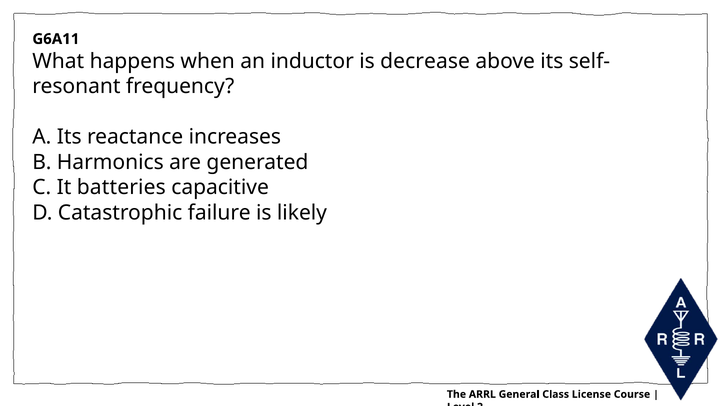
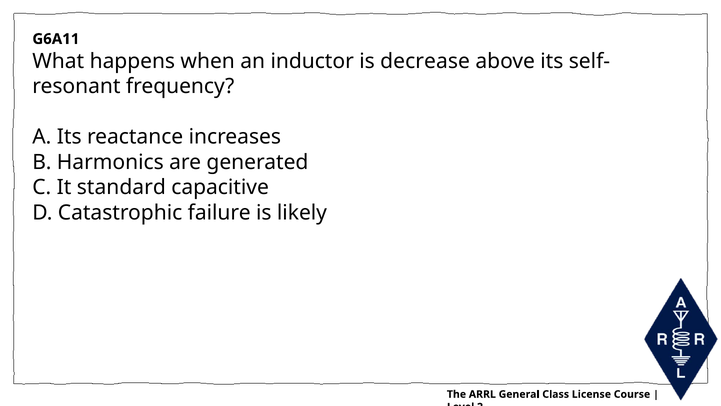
batteries: batteries -> standard
